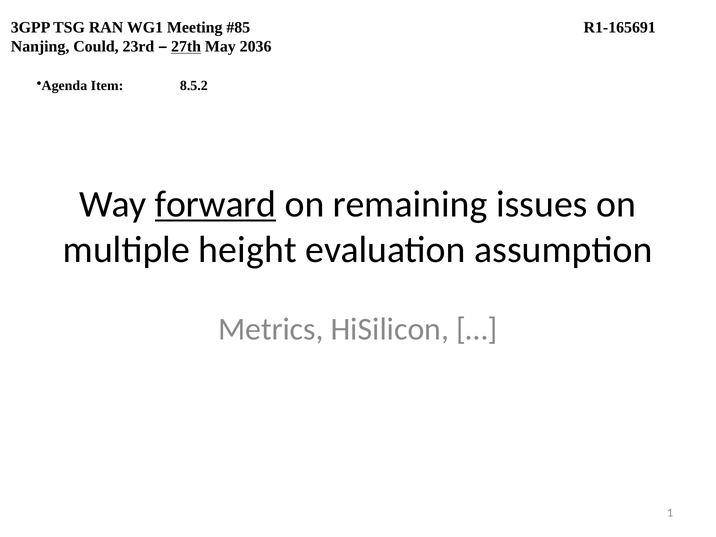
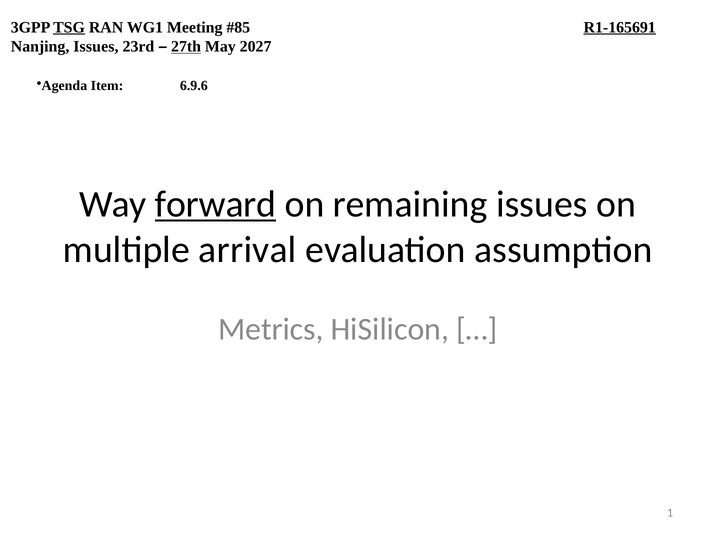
TSG underline: none -> present
R1-165691 underline: none -> present
Nanjing Could: Could -> Issues
2036: 2036 -> 2027
8.5.2: 8.5.2 -> 6.9.6
height: height -> arrival
